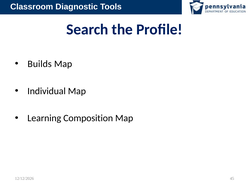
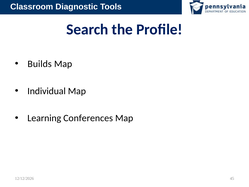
Composition: Composition -> Conferences
